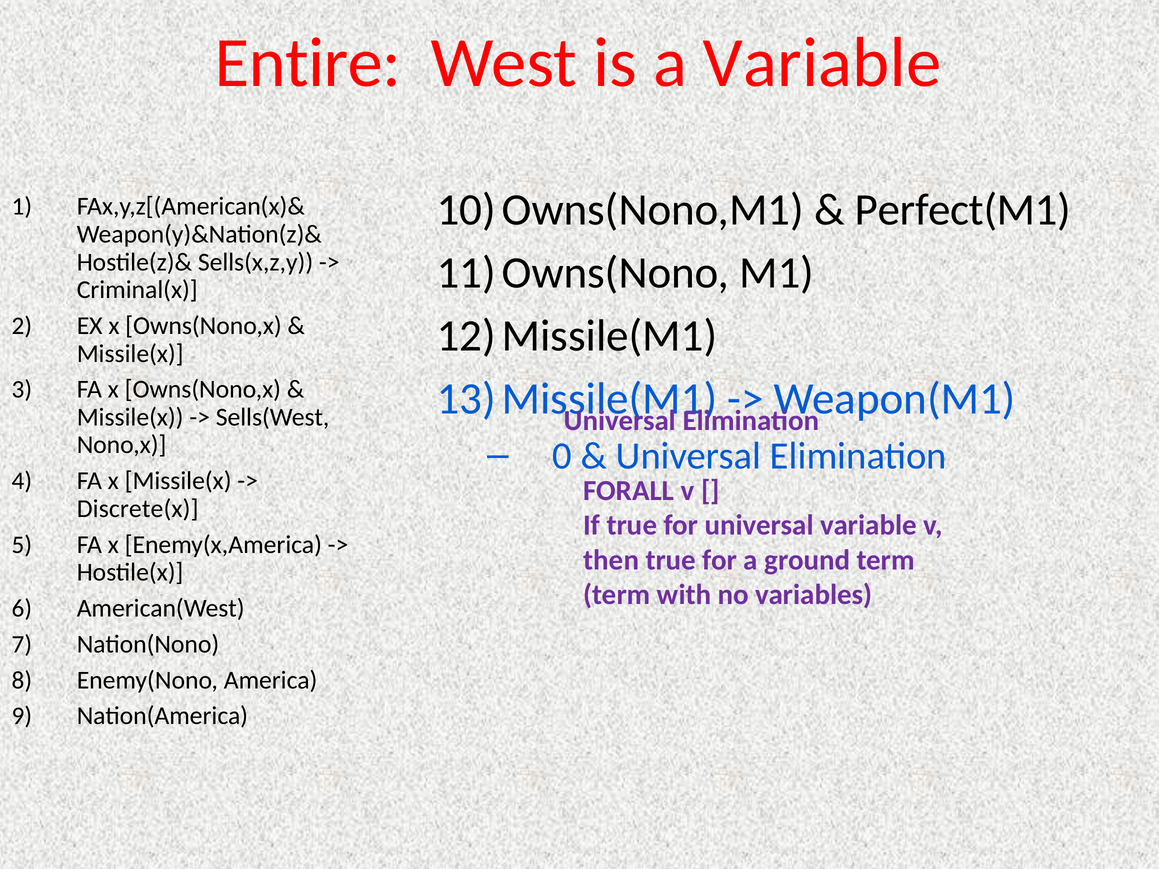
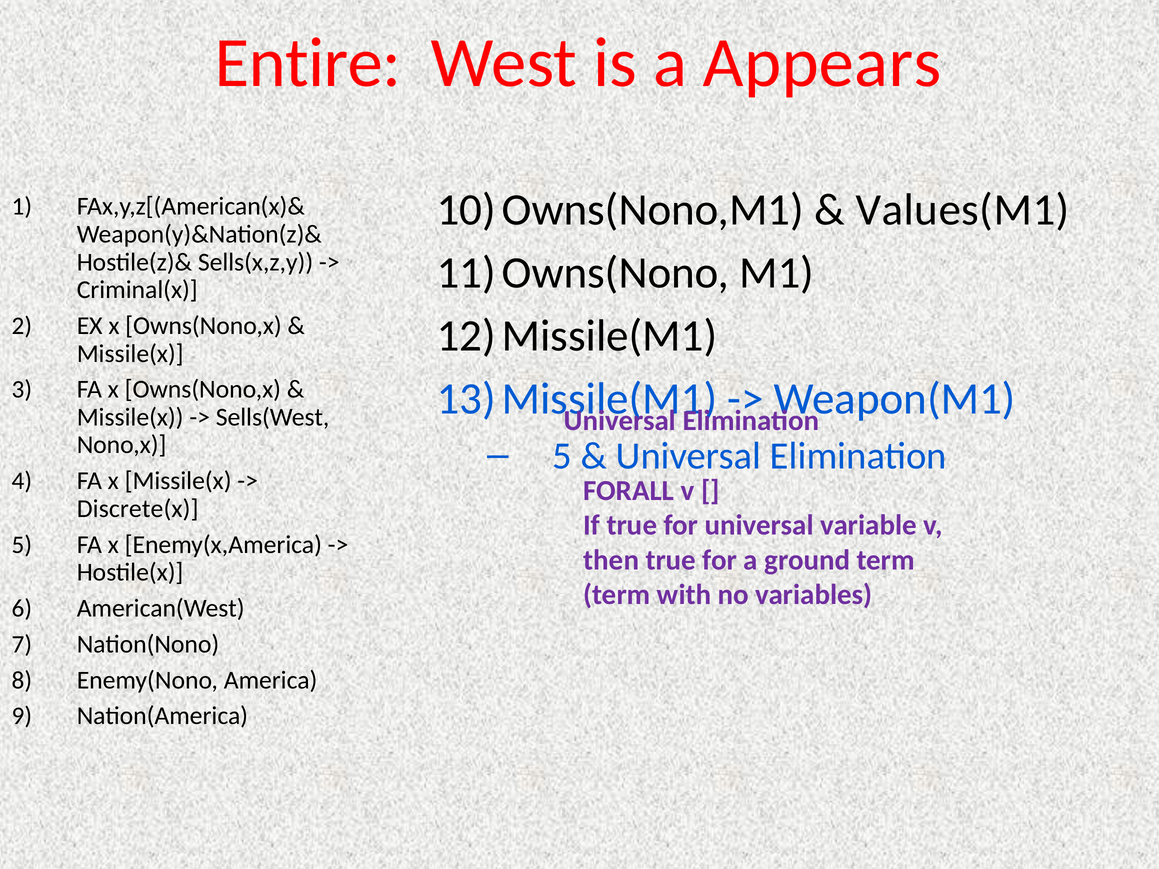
a Variable: Variable -> Appears
Perfect(M1: Perfect(M1 -> Values(M1
0 at (562, 456): 0 -> 5
